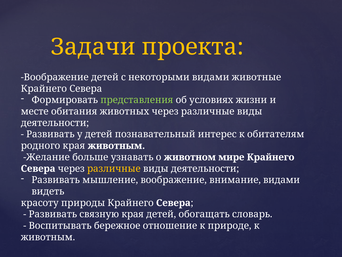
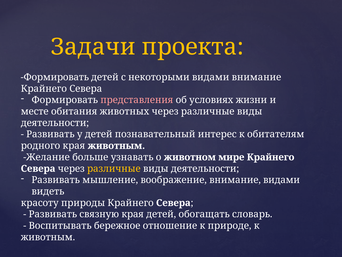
Воображение at (55, 77): Воображение -> Формировать
видами животные: животные -> внимание
представления colour: light green -> pink
